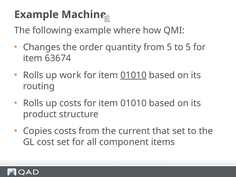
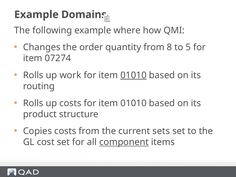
Machine: Machine -> Domains
from 5: 5 -> 8
63674: 63674 -> 07274
that: that -> sets
component underline: none -> present
